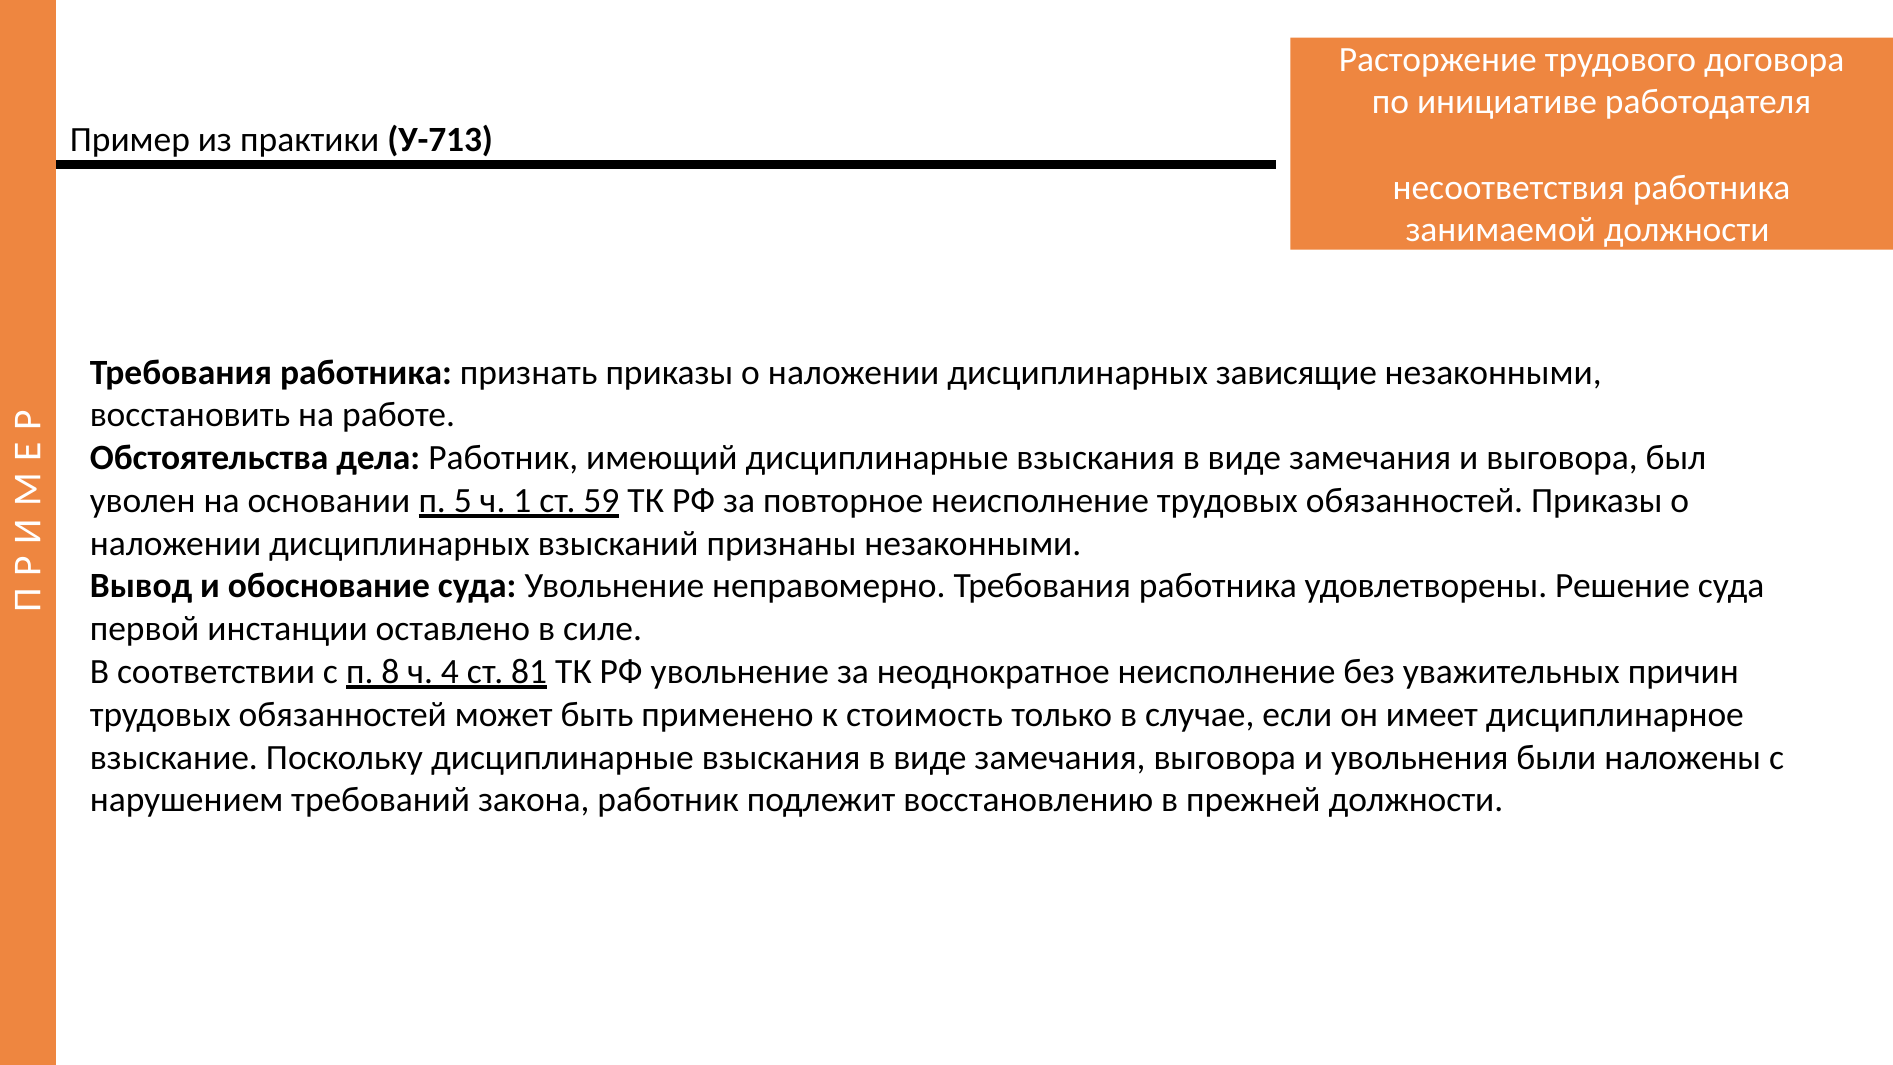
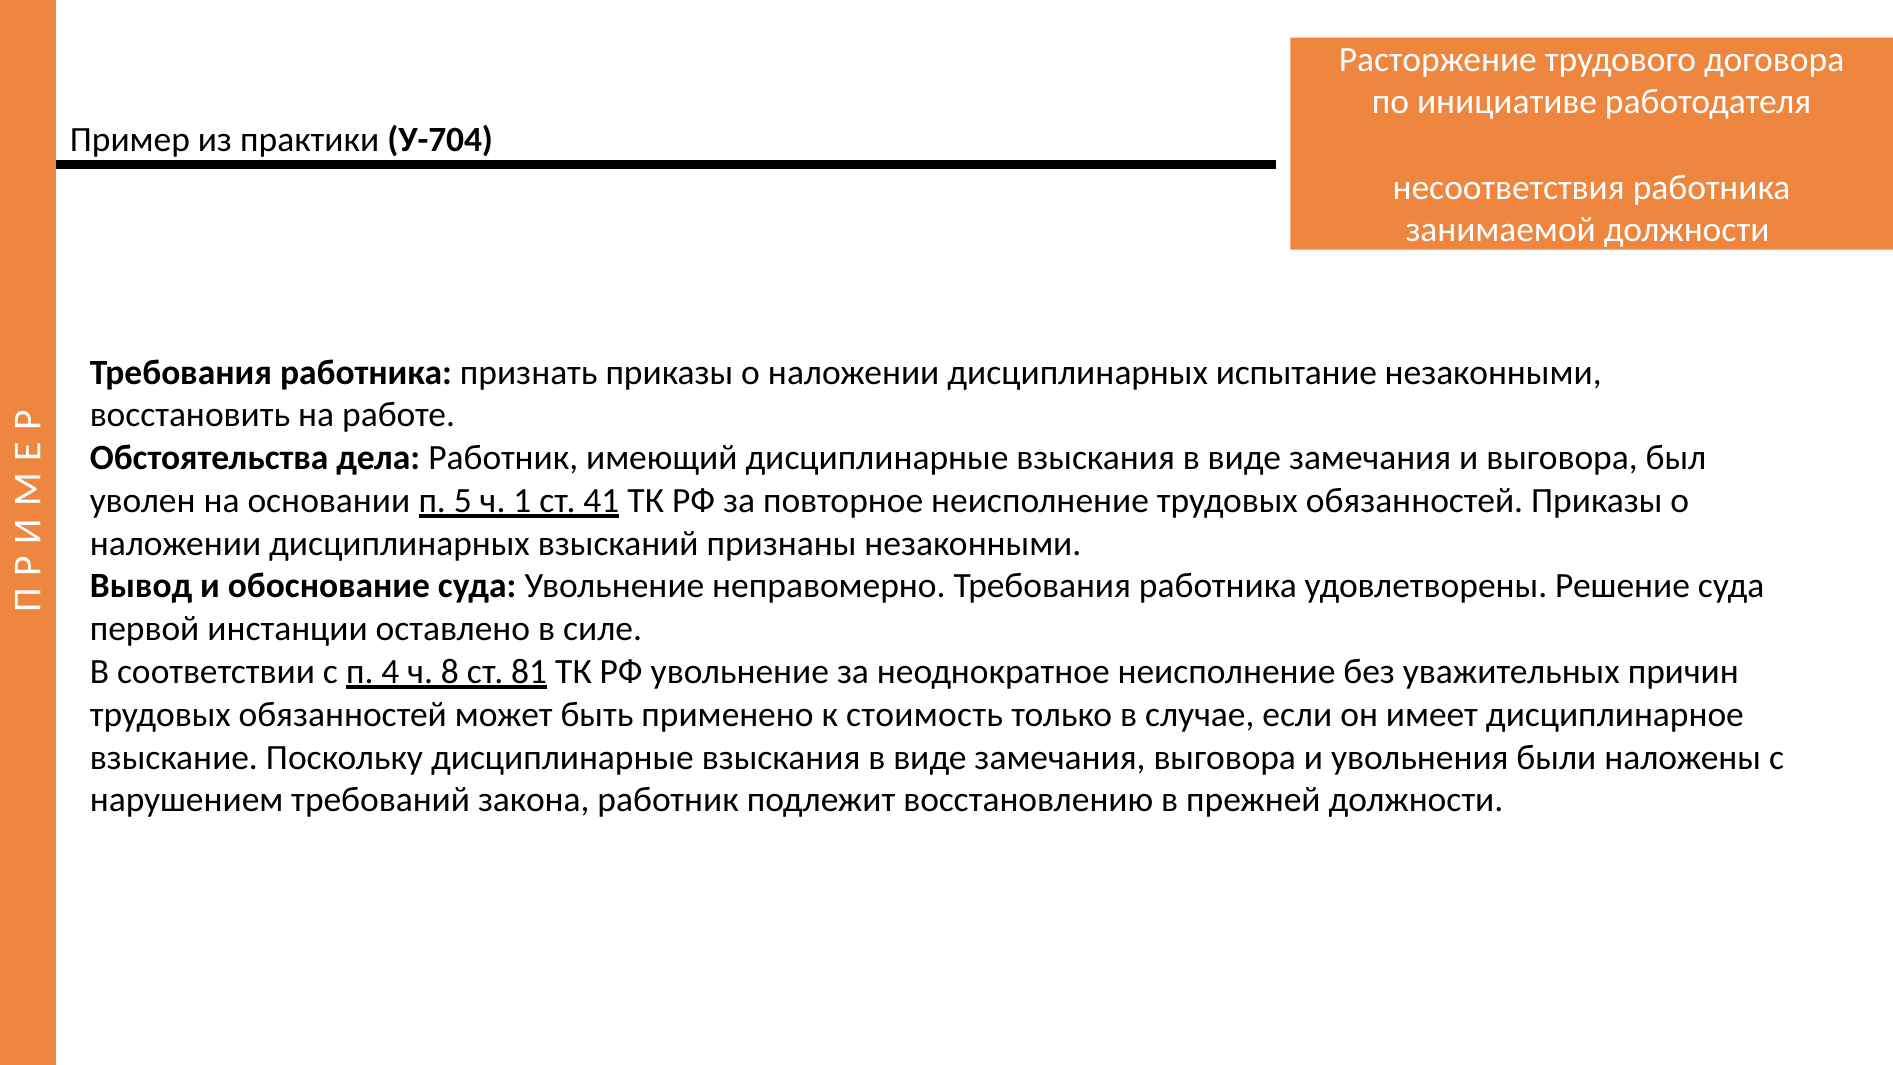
У-713: У-713 -> У-704
зависящие: зависящие -> испытание
59: 59 -> 41
8: 8 -> 4
4: 4 -> 8
